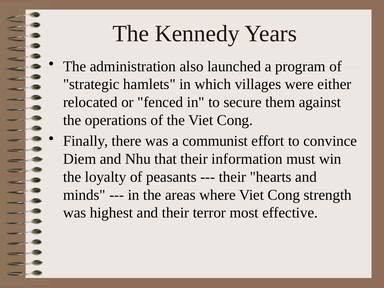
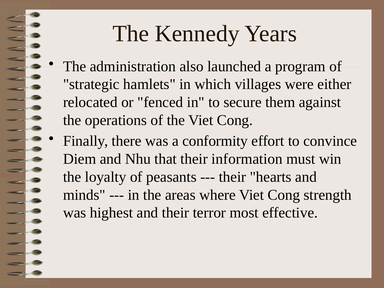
communist: communist -> conformity
